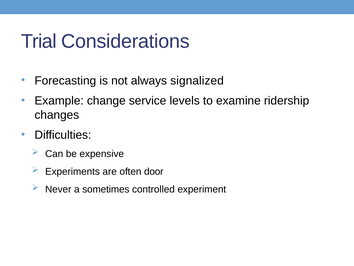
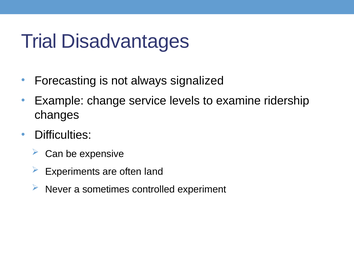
Considerations: Considerations -> Disadvantages
door: door -> land
